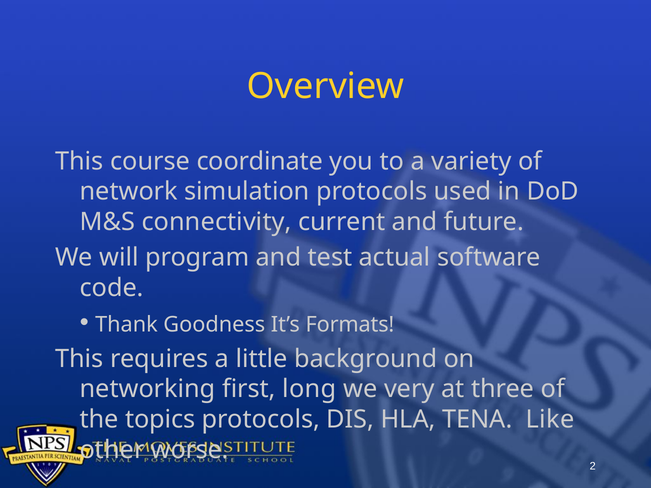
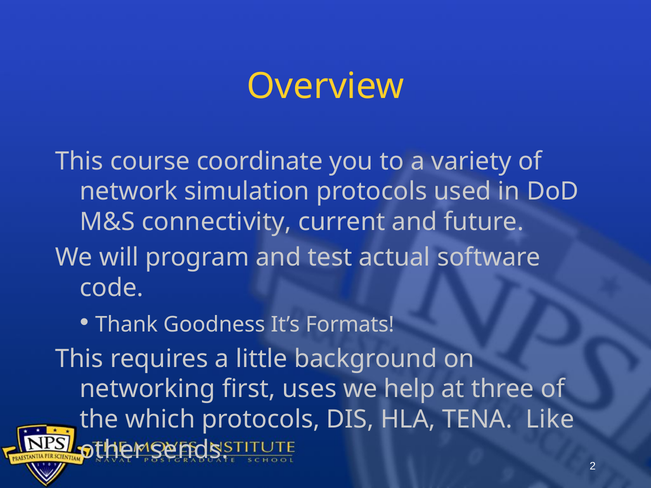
long: long -> uses
very: very -> help
topics: topics -> which
worse: worse -> sends
